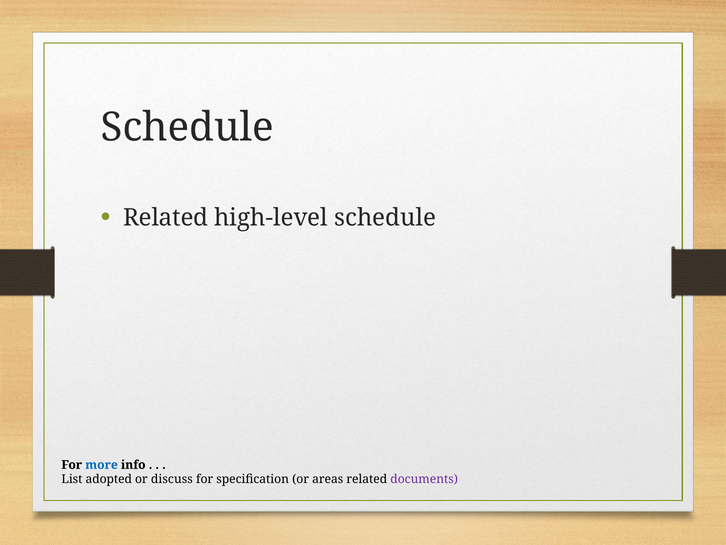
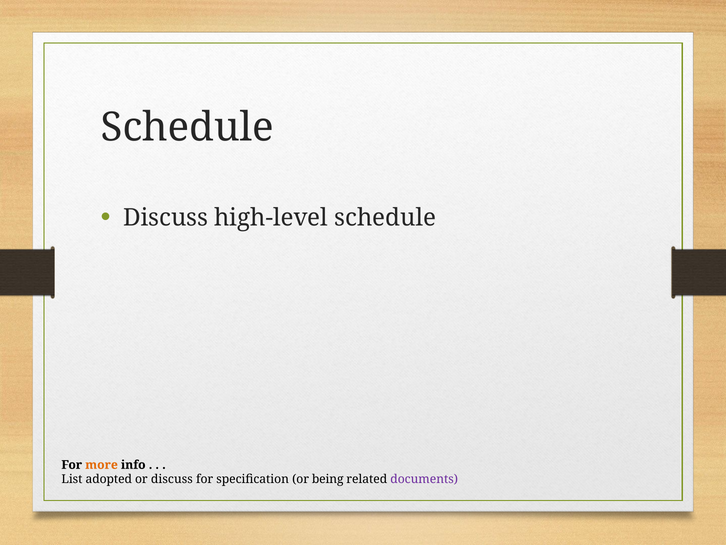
Related at (166, 218): Related -> Discuss
more colour: blue -> orange
areas: areas -> being
